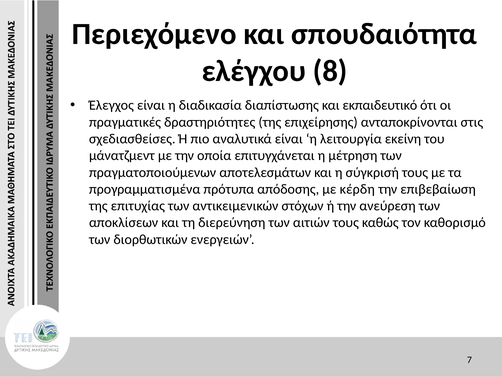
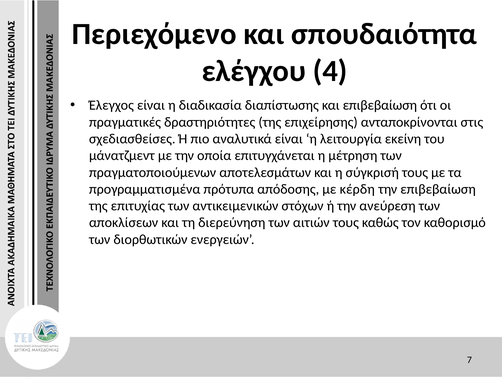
8: 8 -> 4
και εκπαιδευτικό: εκπαιδευτικό -> επιβεβαίωση
